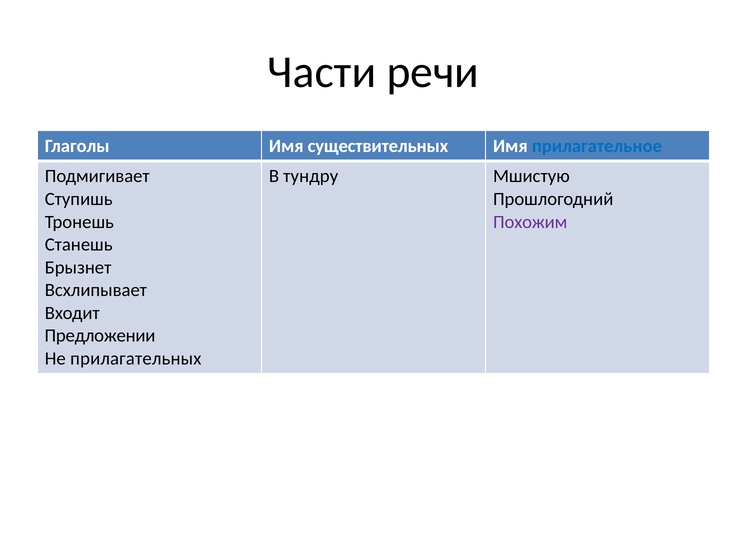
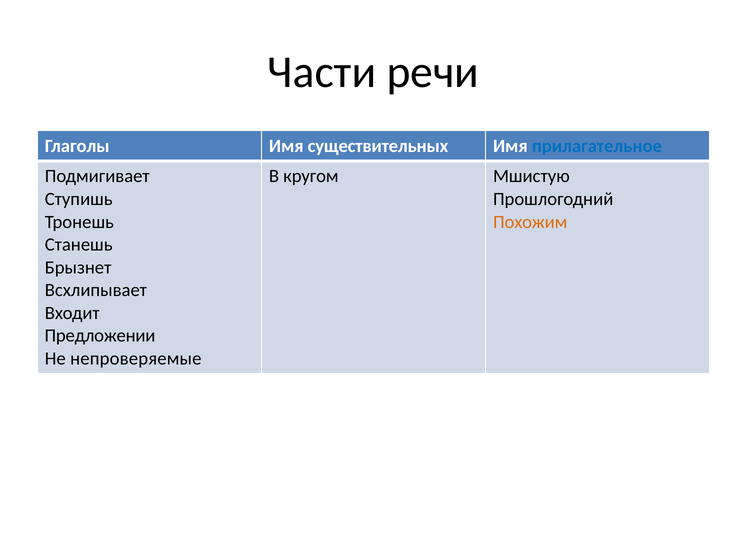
тундру: тундру -> кругом
Похожим colour: purple -> orange
прилагательных: прилагательных -> непроверяемые
